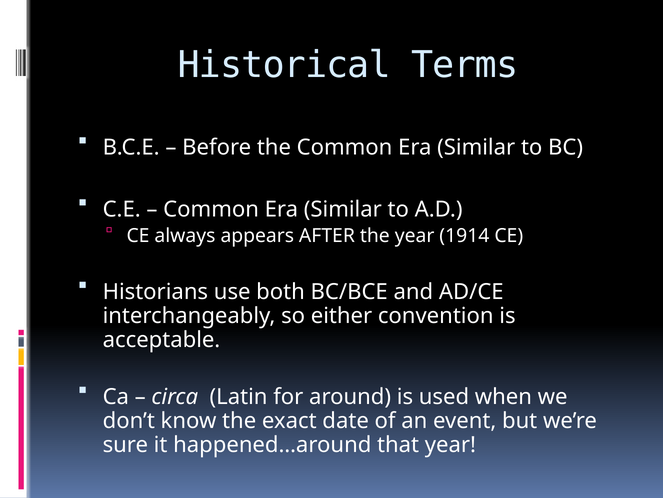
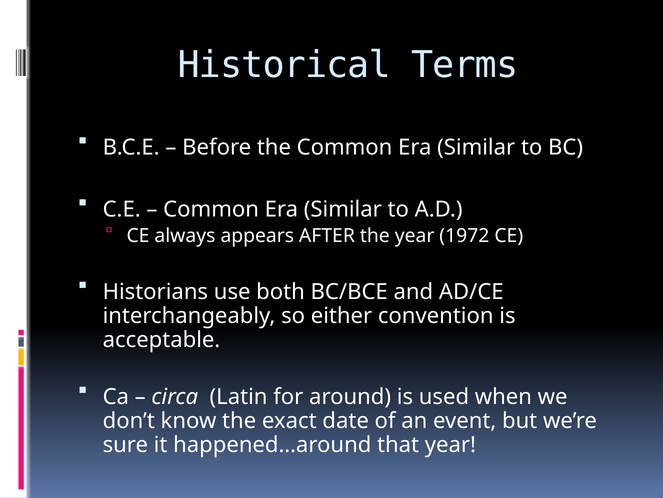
1914: 1914 -> 1972
